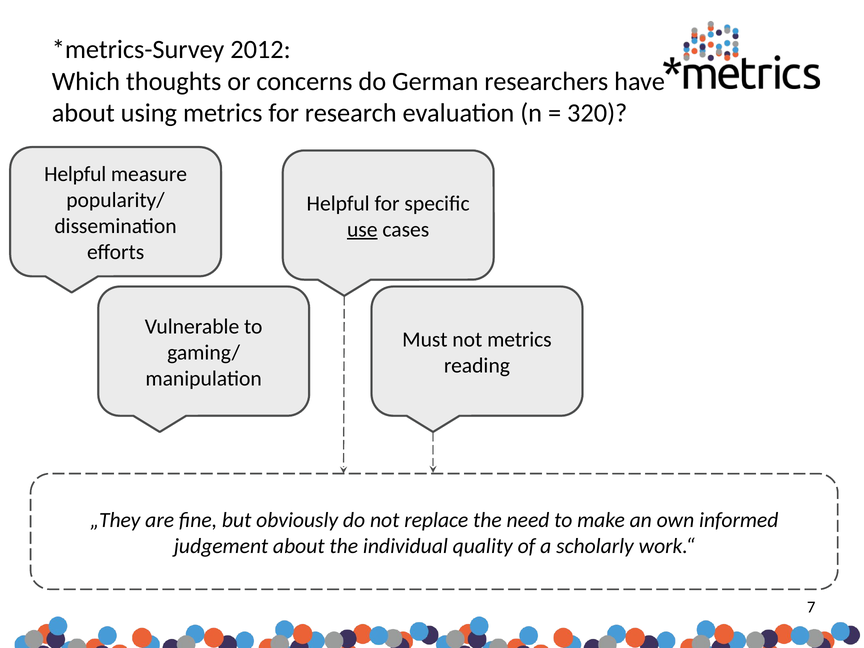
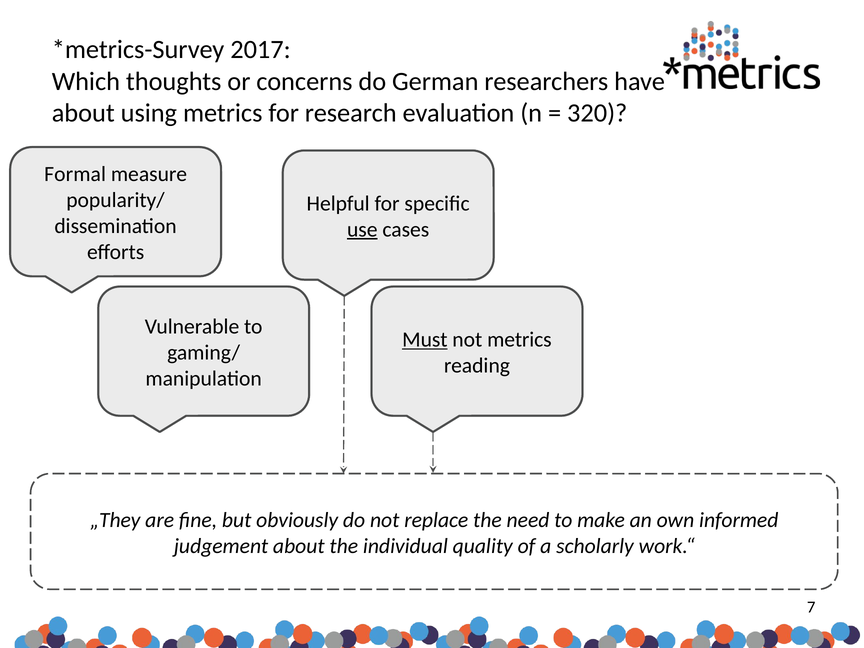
2012: 2012 -> 2017
Helpful at (75, 174): Helpful -> Formal
Must underline: none -> present
